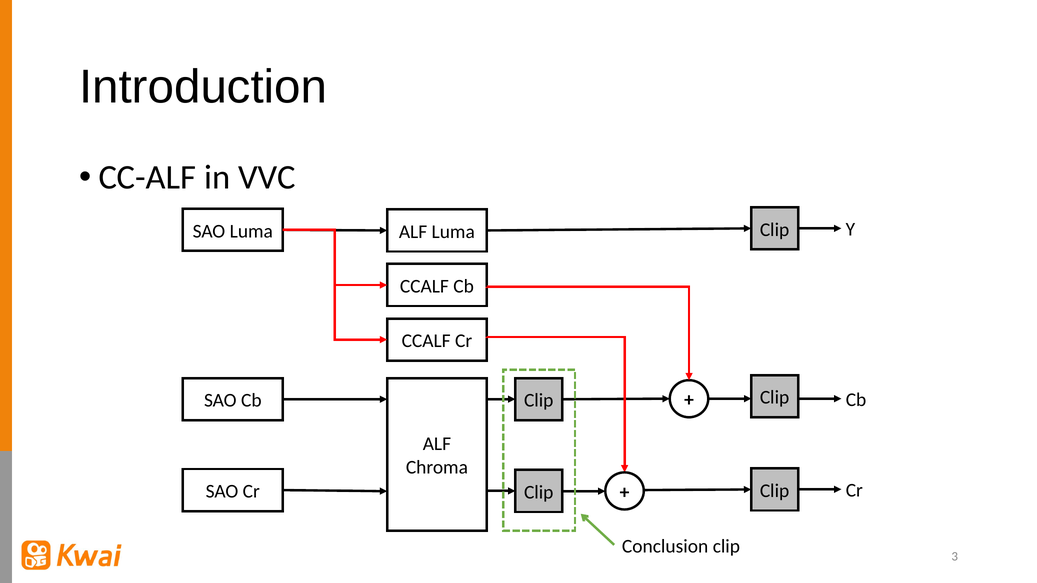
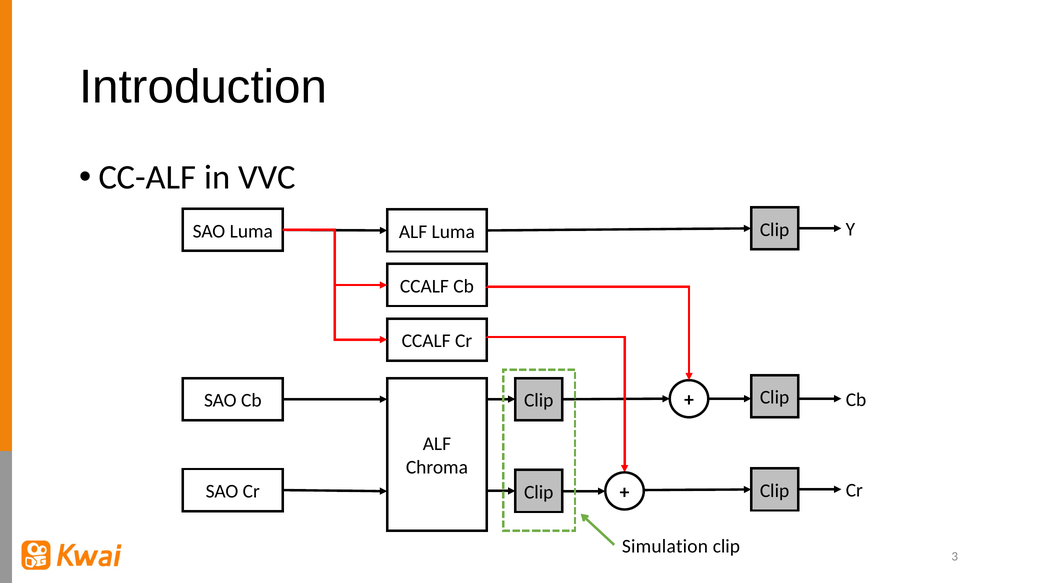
Conclusion: Conclusion -> Simulation
